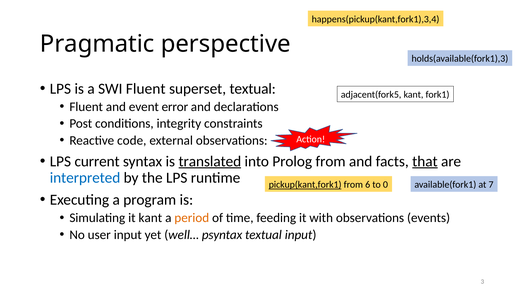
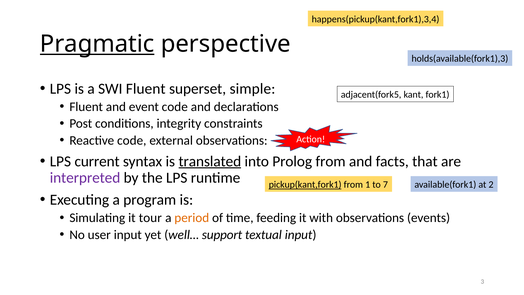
Pragmatic underline: none -> present
superset textual: textual -> simple
event error: error -> code
that underline: present -> none
interpreted colour: blue -> purple
6: 6 -> 1
0: 0 -> 7
7: 7 -> 2
it kant: kant -> tour
psyntax: psyntax -> support
